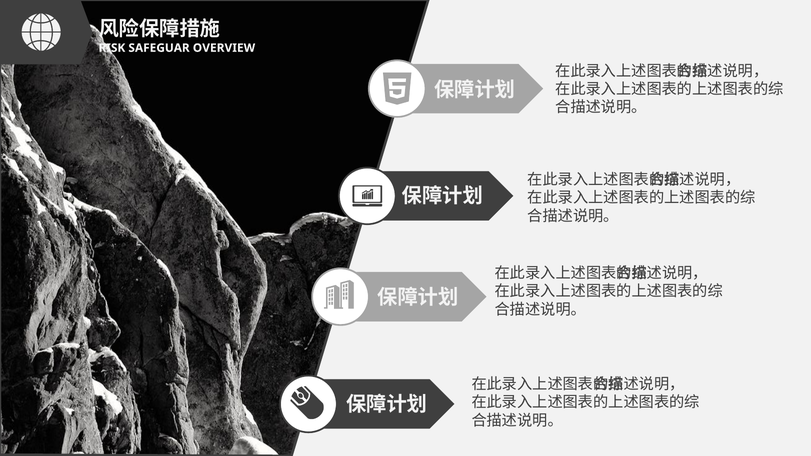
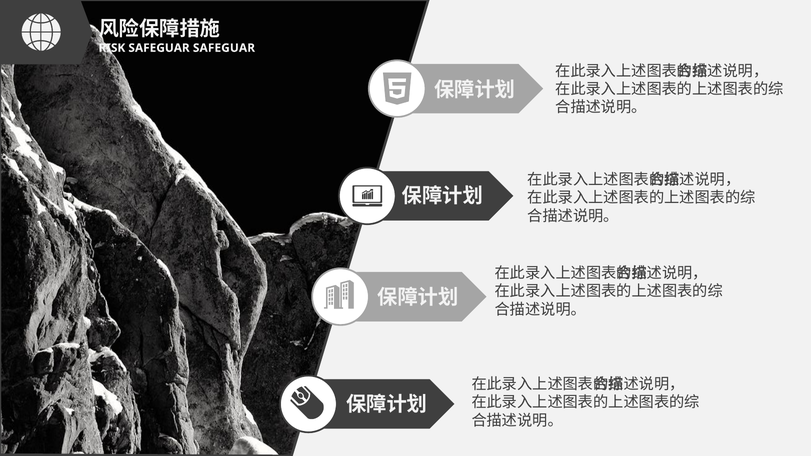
SAFEGUAR OVERVIEW: OVERVIEW -> SAFEGUAR
